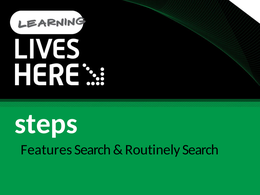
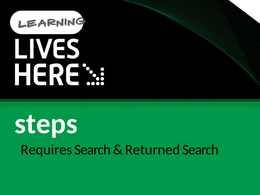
Features: Features -> Requires
Routinely: Routinely -> Returned
